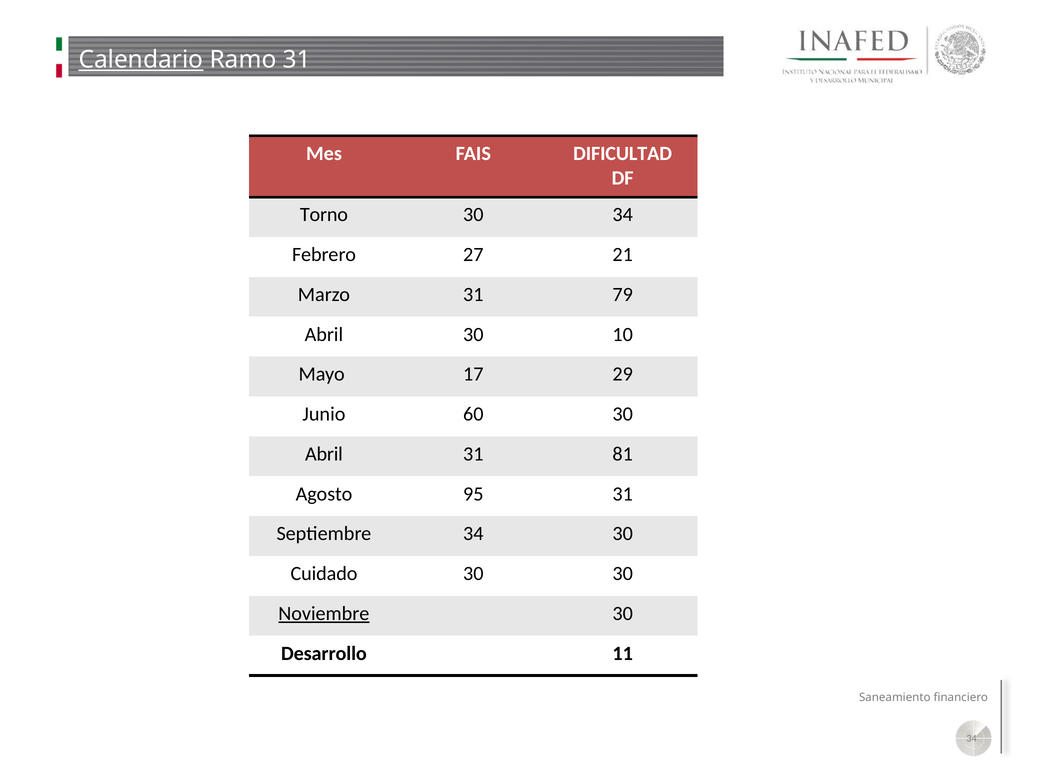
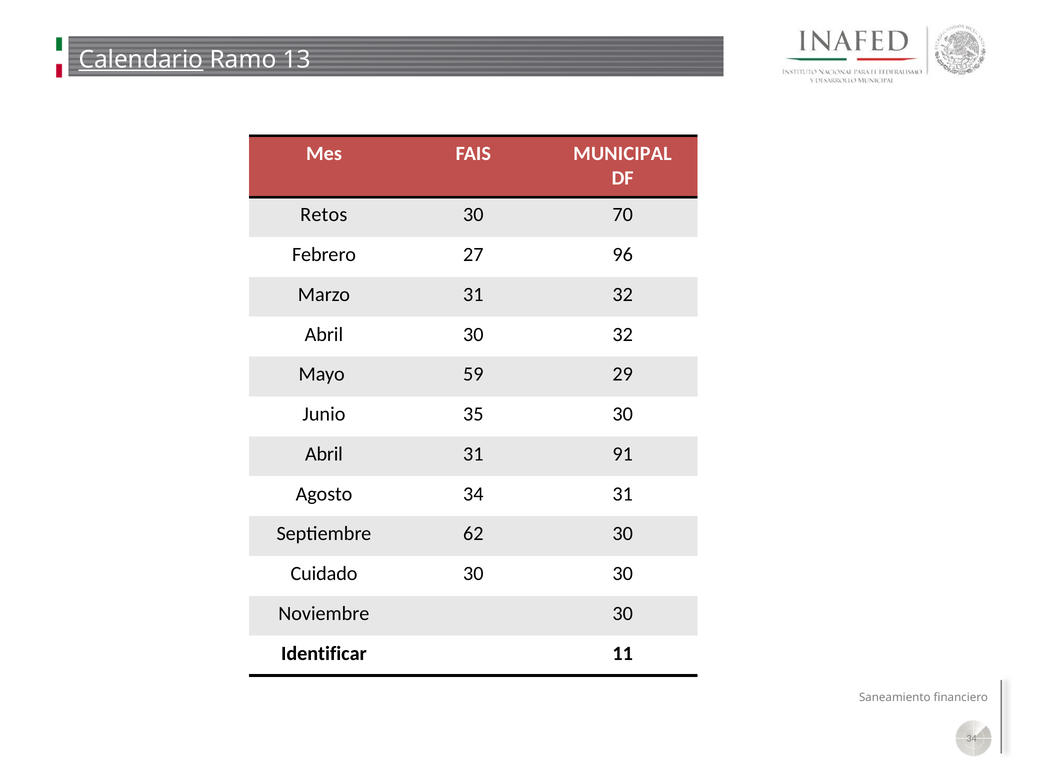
Ramo 31: 31 -> 13
DIFICULTAD: DIFICULTAD -> MUNICIPAL
Torno: Torno -> Retos
30 34: 34 -> 70
21: 21 -> 96
31 79: 79 -> 32
30 10: 10 -> 32
17: 17 -> 59
60: 60 -> 35
81: 81 -> 91
Agosto 95: 95 -> 34
Septiembre 34: 34 -> 62
Noviembre underline: present -> none
Desarrollo: Desarrollo -> Identificar
